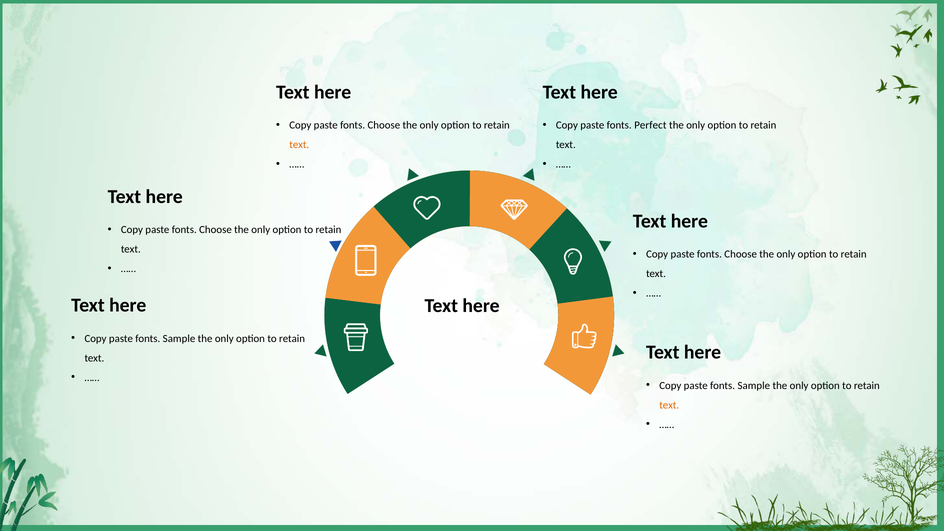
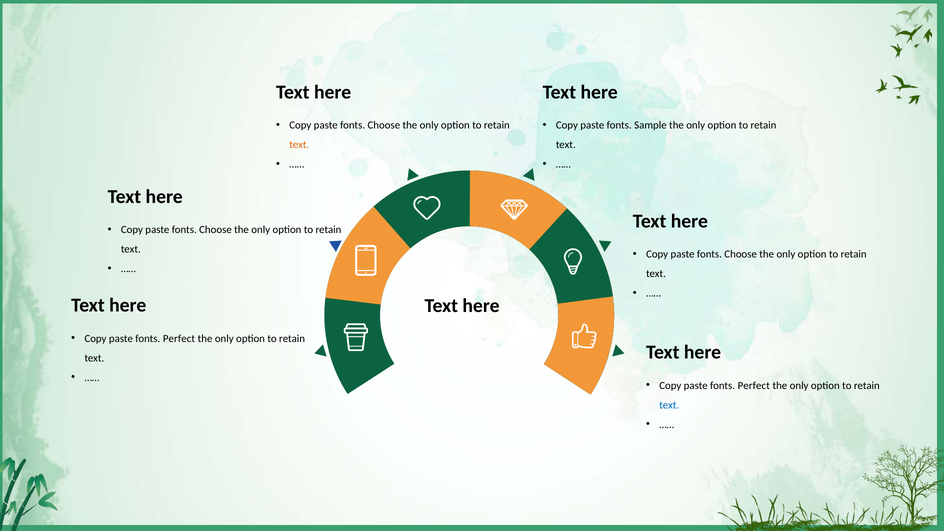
Perfect: Perfect -> Sample
Sample at (179, 338): Sample -> Perfect
Sample at (754, 385): Sample -> Perfect
text at (669, 405) colour: orange -> blue
